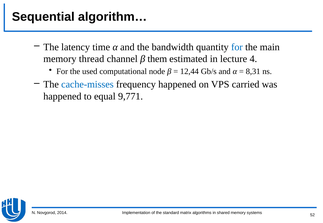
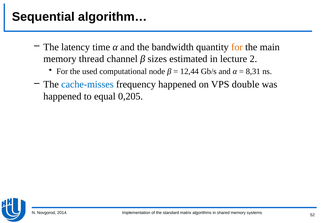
for at (237, 47) colour: blue -> orange
them: them -> sizes
4: 4 -> 2
carried: carried -> double
9,771: 9,771 -> 0,205
